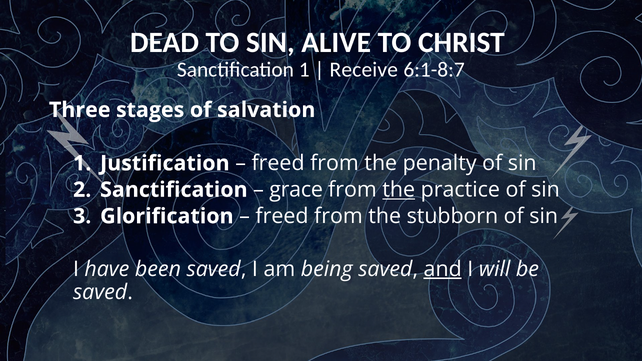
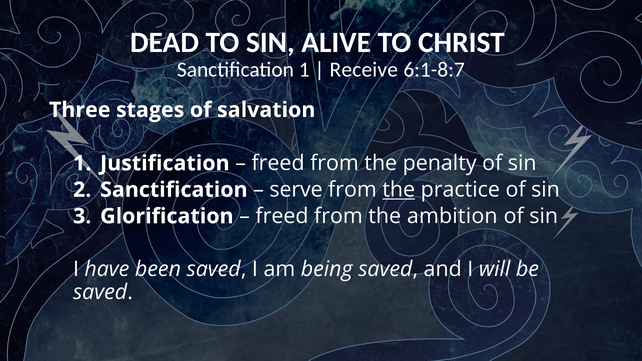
grace: grace -> serve
stubborn: stubborn -> ambition
and underline: present -> none
